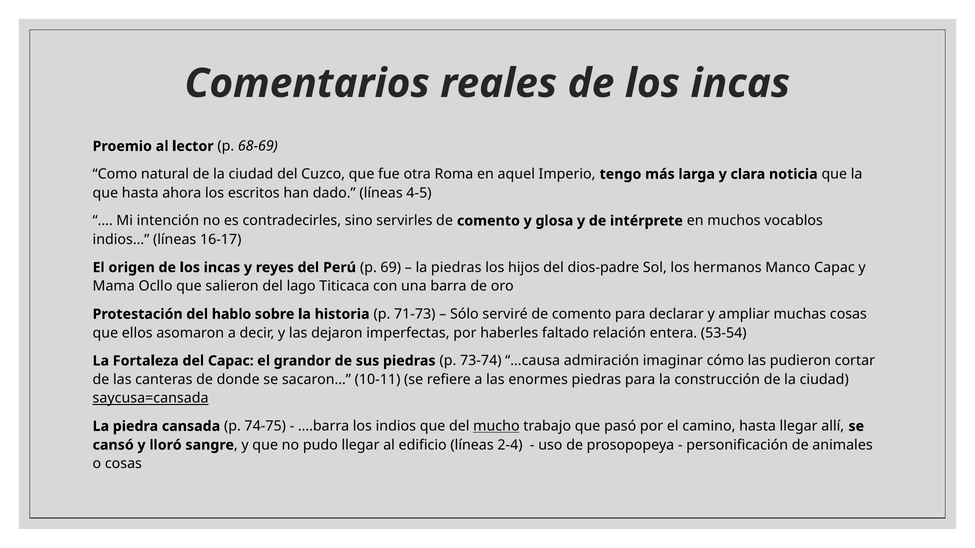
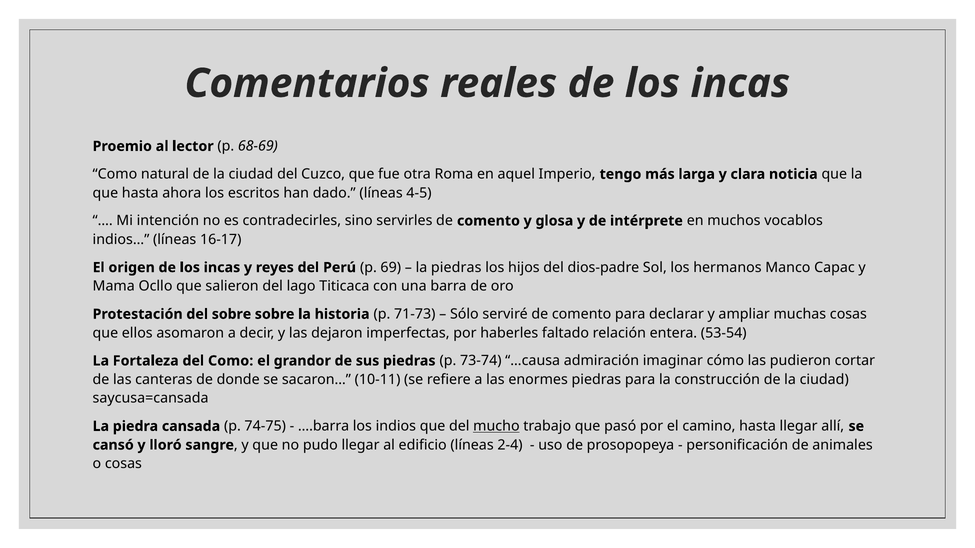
del hablo: hablo -> sobre
del Capac: Capac -> Como
saycusa=cansada underline: present -> none
